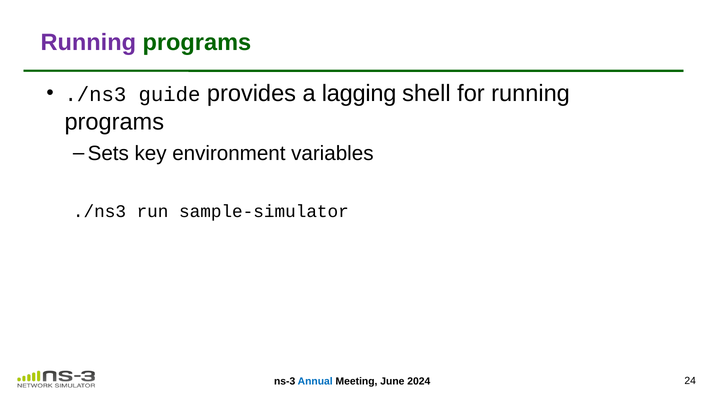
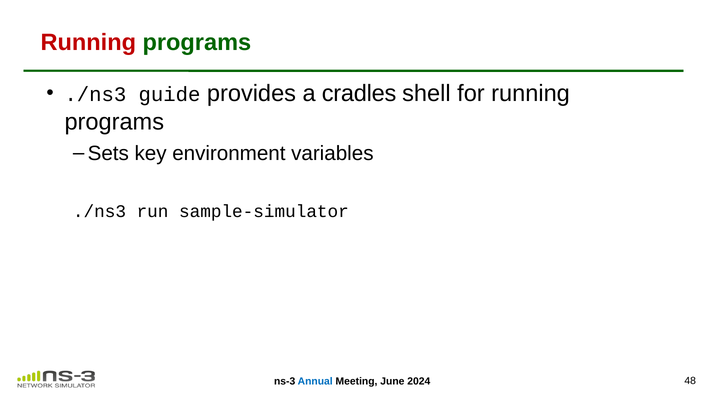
Running at (88, 42) colour: purple -> red
lagging: lagging -> cradles
24: 24 -> 48
